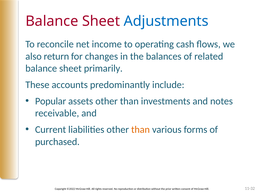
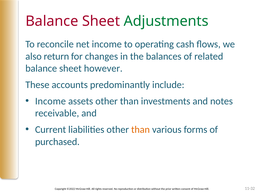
Adjustments colour: blue -> green
primarily: primarily -> however
Popular at (51, 101): Popular -> Income
